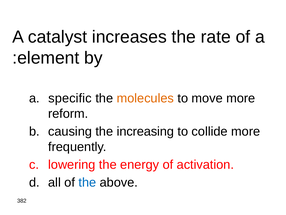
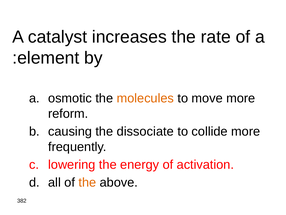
specific: specific -> osmotic
increasing: increasing -> dissociate
the at (87, 182) colour: blue -> orange
